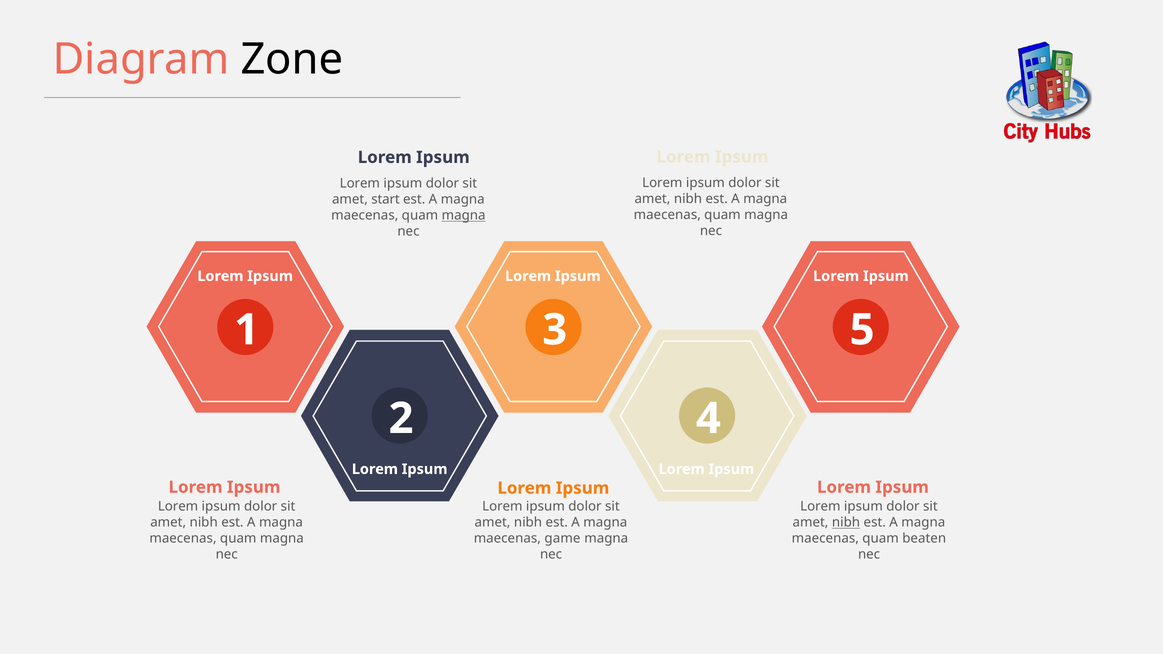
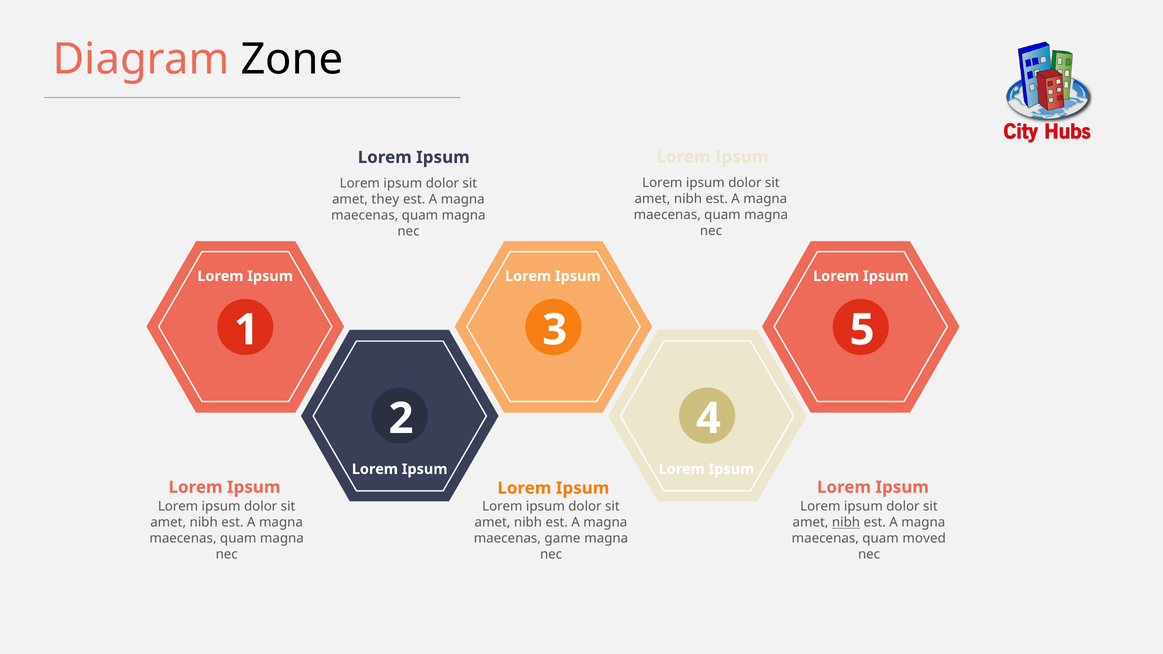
start: start -> they
magna at (464, 216) underline: present -> none
beaten: beaten -> moved
